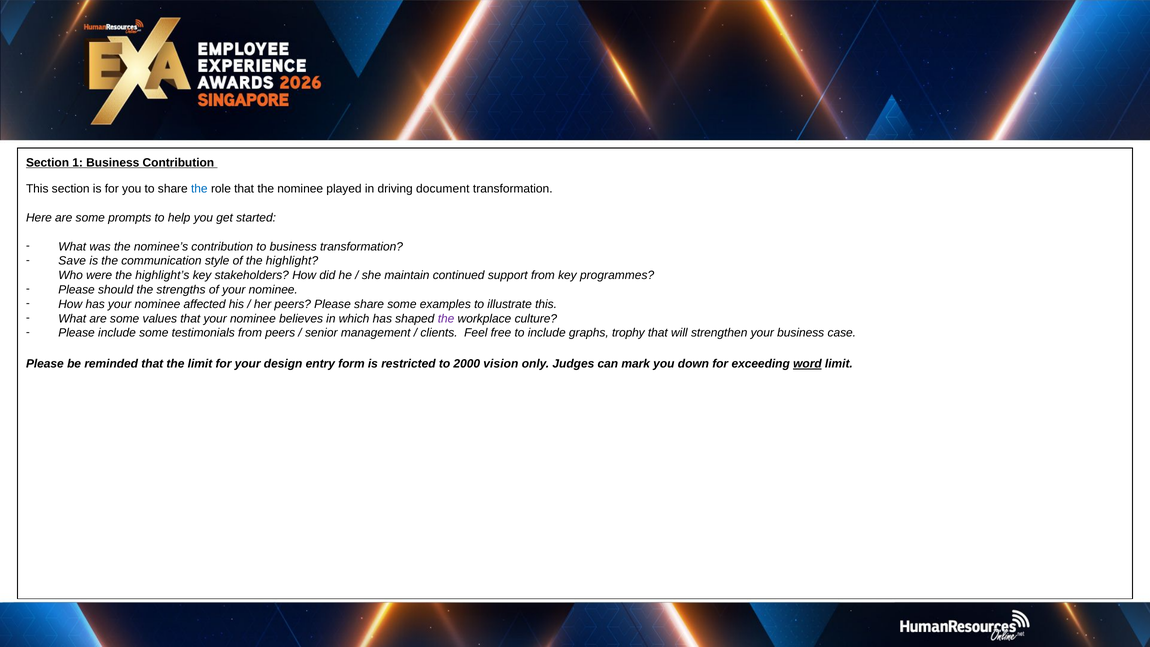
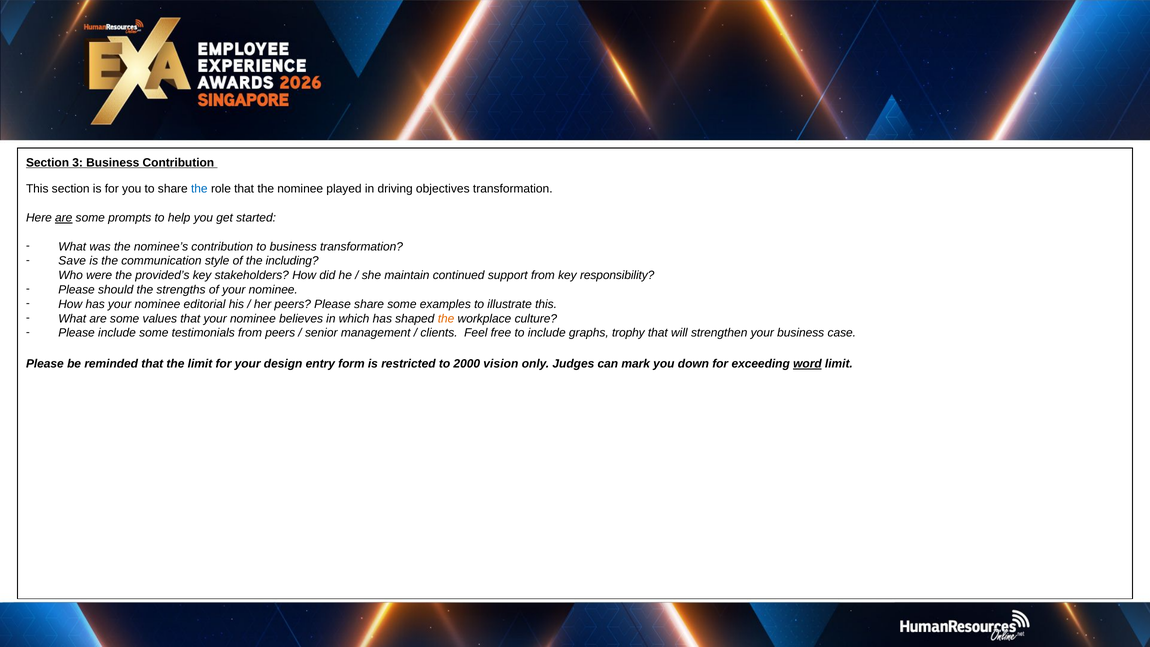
1: 1 -> 3
document: document -> objectives
are at (64, 218) underline: none -> present
highlight: highlight -> including
highlight’s: highlight’s -> provided’s
programmes: programmes -> responsibility
affected: affected -> editorial
the at (446, 319) colour: purple -> orange
